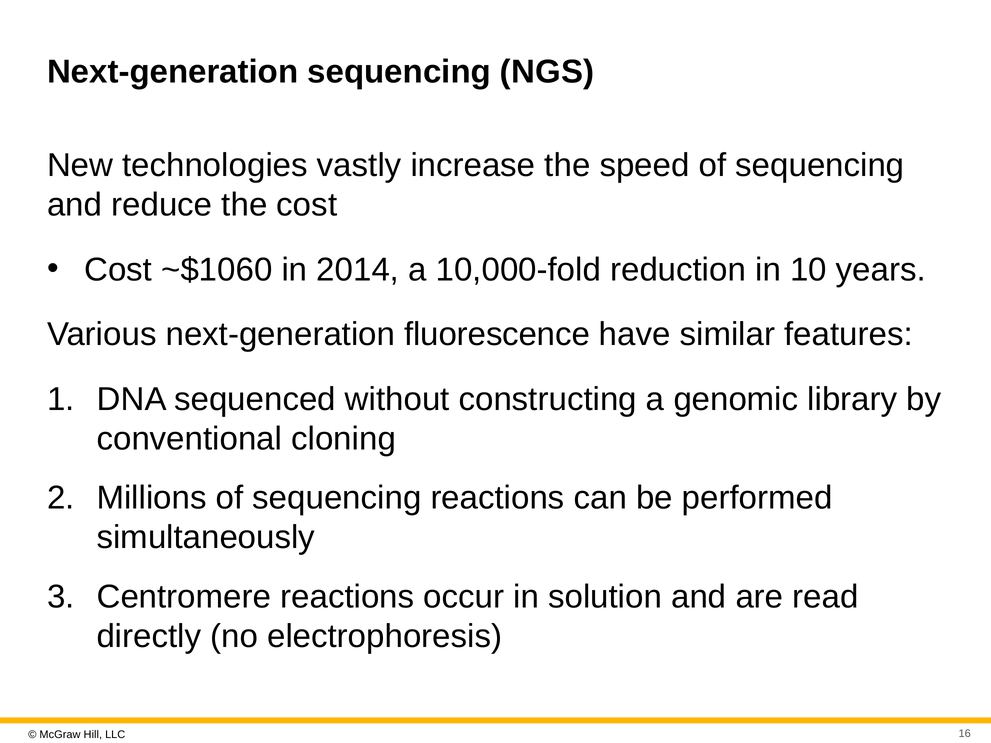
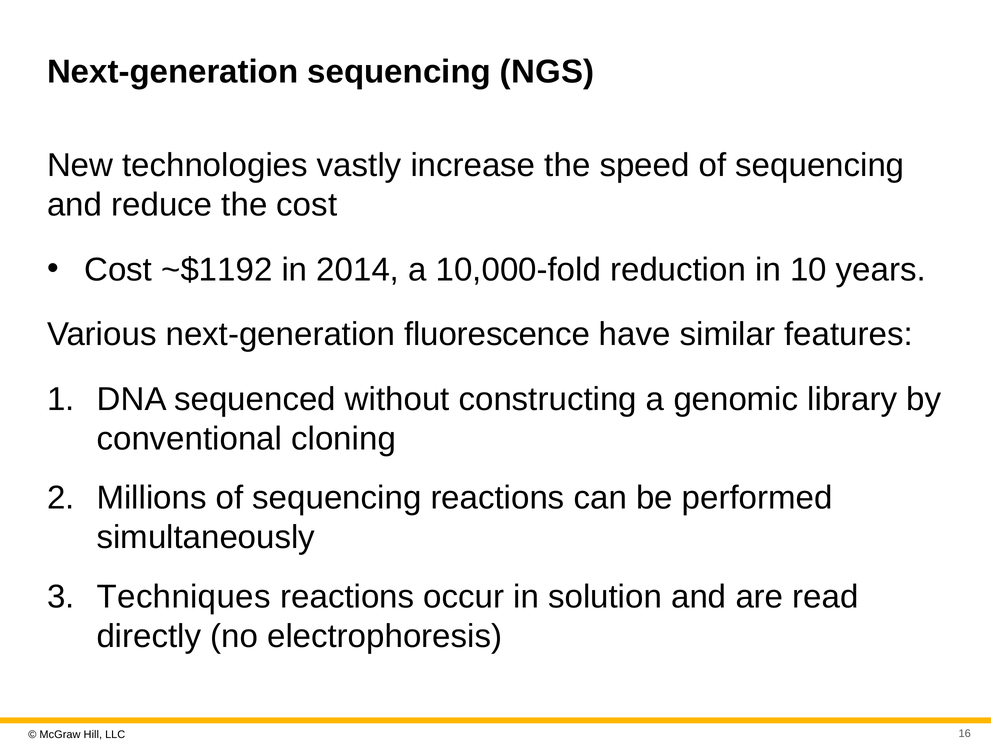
~$1060: ~$1060 -> ~$1192
Centromere: Centromere -> Techniques
